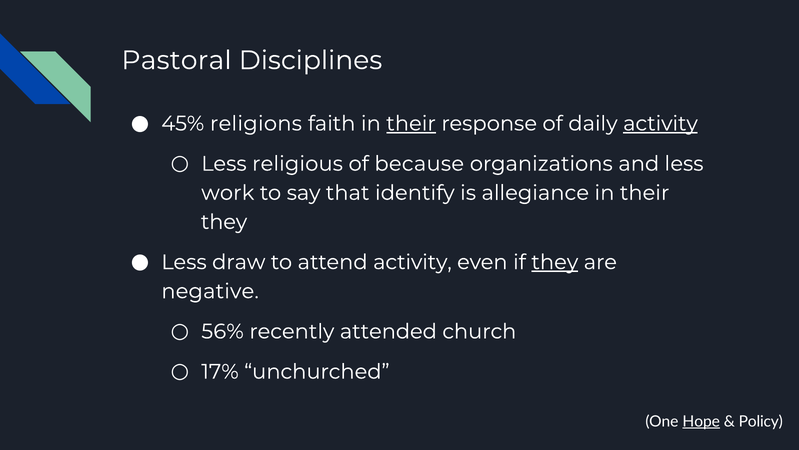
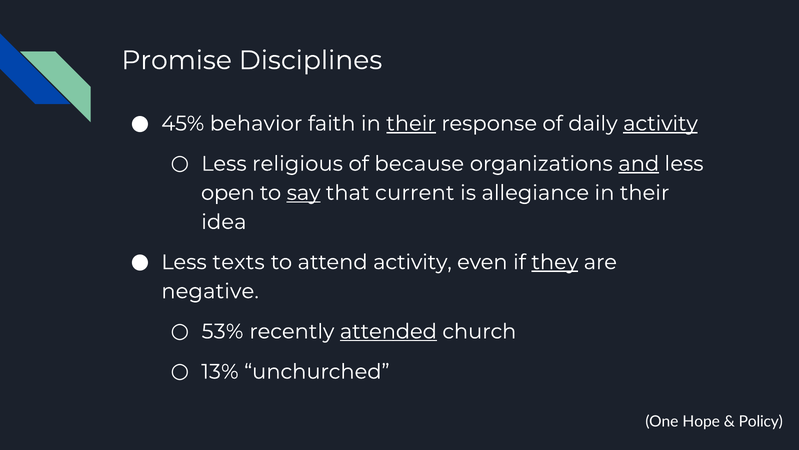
Pastoral: Pastoral -> Promise
religions: religions -> behavior
and underline: none -> present
work: work -> open
say underline: none -> present
identify: identify -> current
they at (224, 222): they -> idea
draw: draw -> texts
56%: 56% -> 53%
attended underline: none -> present
17%: 17% -> 13%
Hope underline: present -> none
